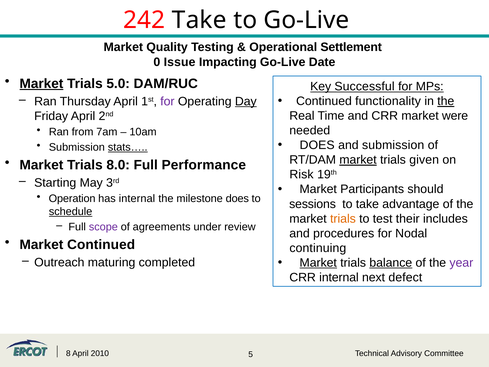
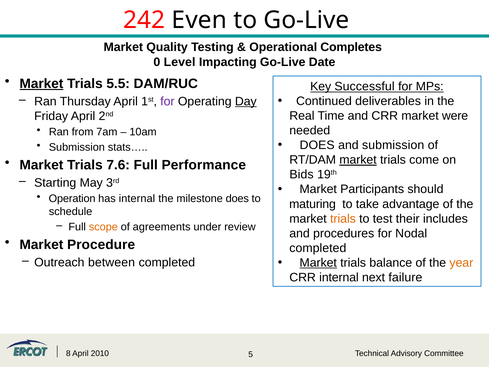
242 Take: Take -> Even
Settlement: Settlement -> Completes
Issue: Issue -> Level
5.0: 5.0 -> 5.5
functionality: functionality -> deliverables
the at (446, 101) underline: present -> none
stats… underline: present -> none
given: given -> come
8.0: 8.0 -> 7.6
Risk: Risk -> Bids
sessions: sessions -> maturing
schedule underline: present -> none
scope colour: purple -> orange
Market Continued: Continued -> Procedure
continuing at (318, 248): continuing -> completed
maturing: maturing -> between
balance underline: present -> none
year colour: purple -> orange
defect: defect -> failure
